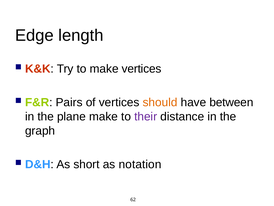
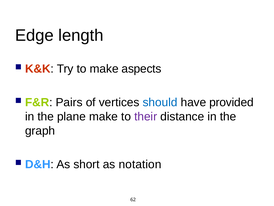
make vertices: vertices -> aspects
should colour: orange -> blue
between: between -> provided
